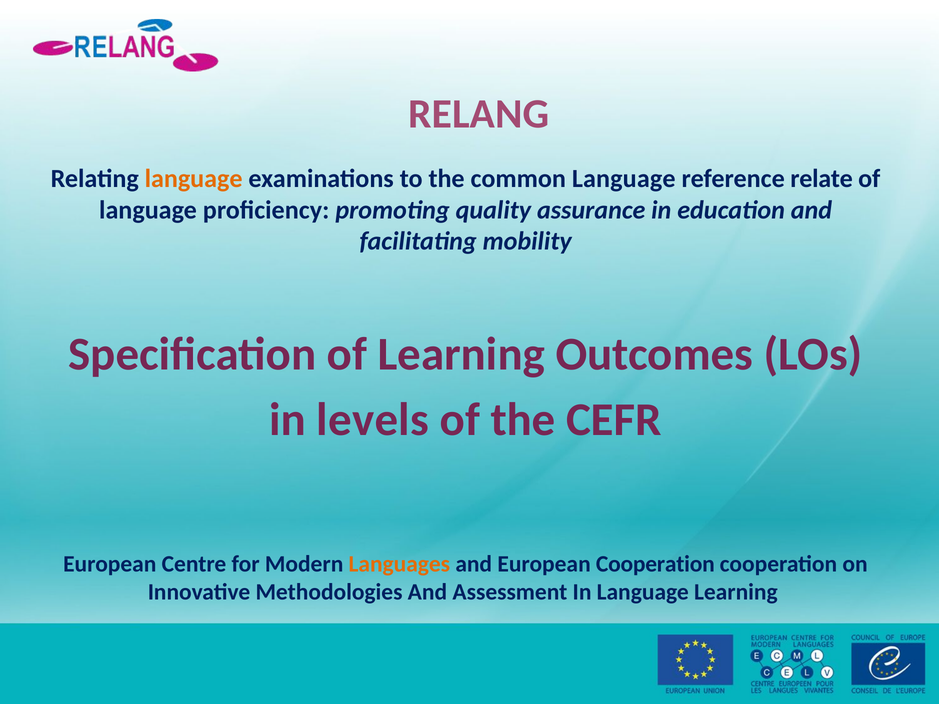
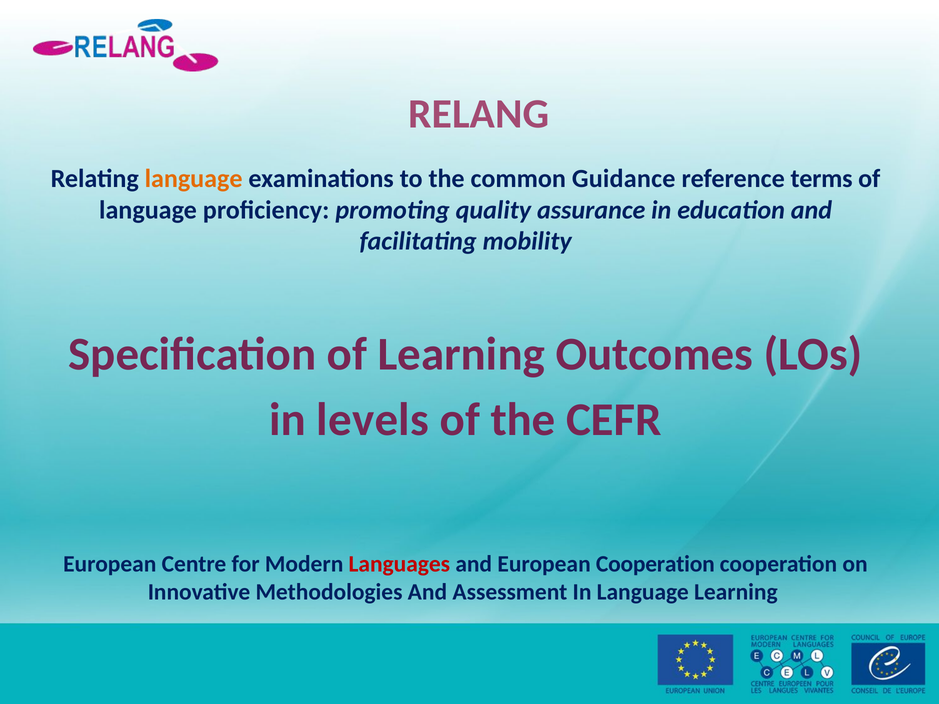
common Language: Language -> Guidance
relate: relate -> terms
Languages colour: orange -> red
